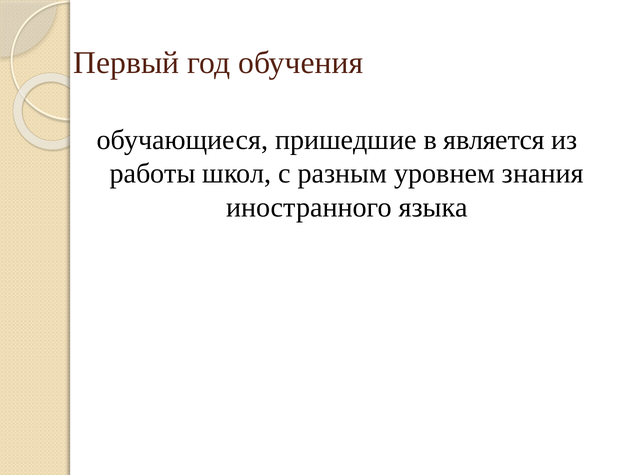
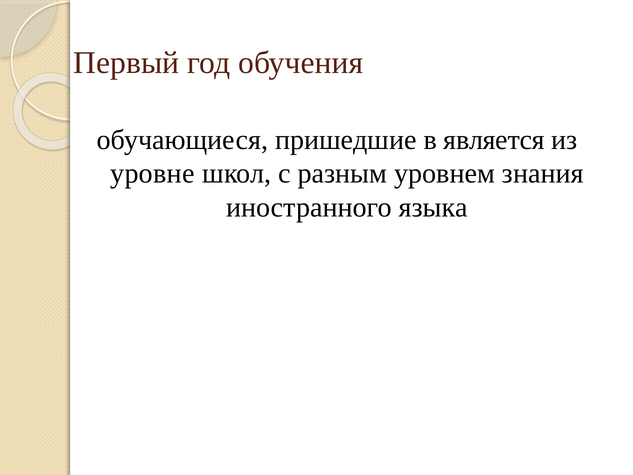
работы: работы -> уровне
